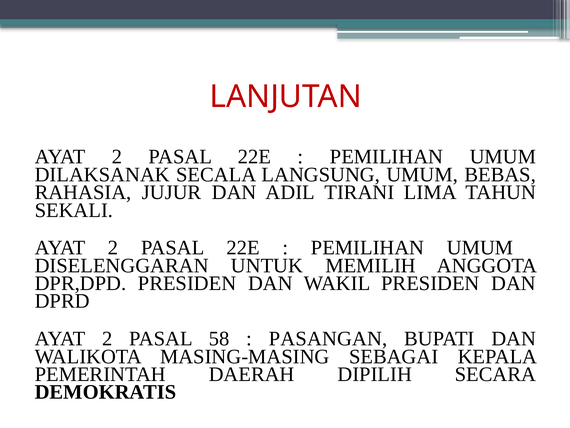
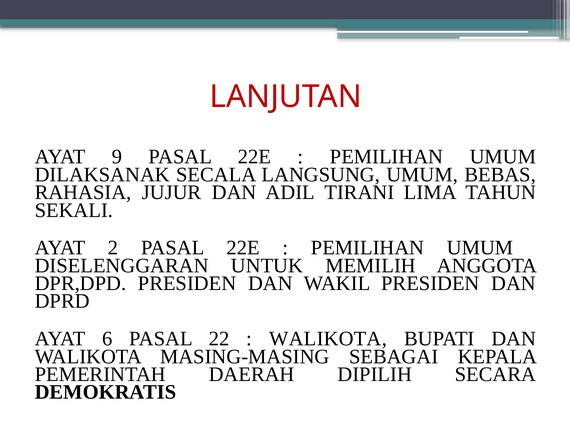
2 at (117, 157): 2 -> 9
2 at (107, 338): 2 -> 6
58: 58 -> 22
PASANGAN at (328, 338): PASANGAN -> WALIKOTA
